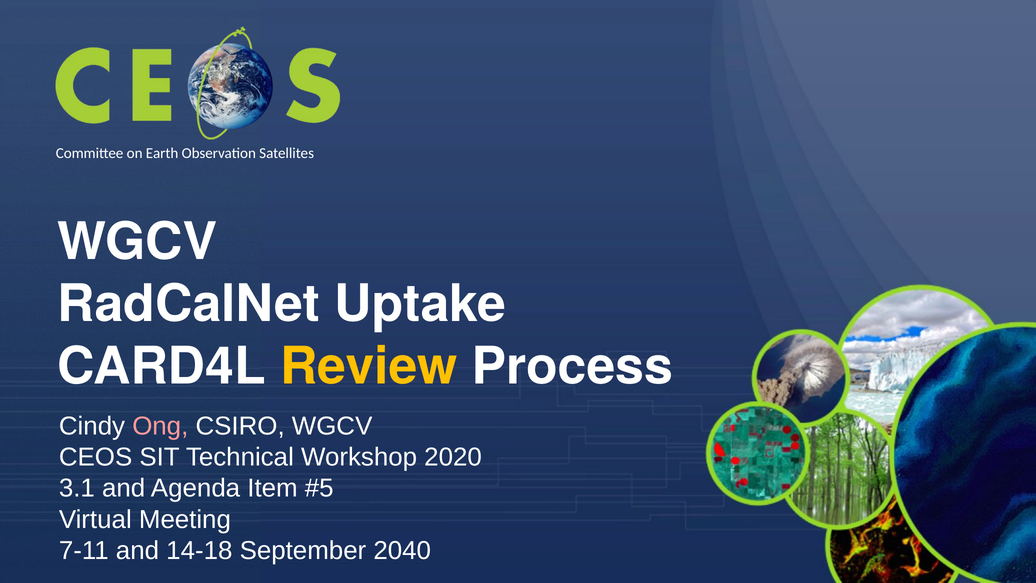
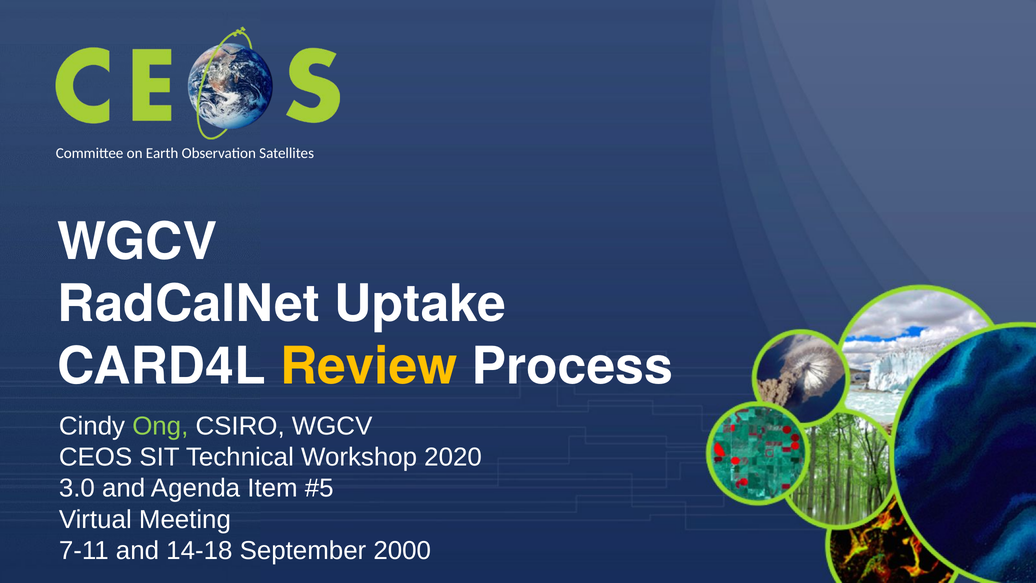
Ong colour: pink -> light green
3.1: 3.1 -> 3.0
2040: 2040 -> 2000
